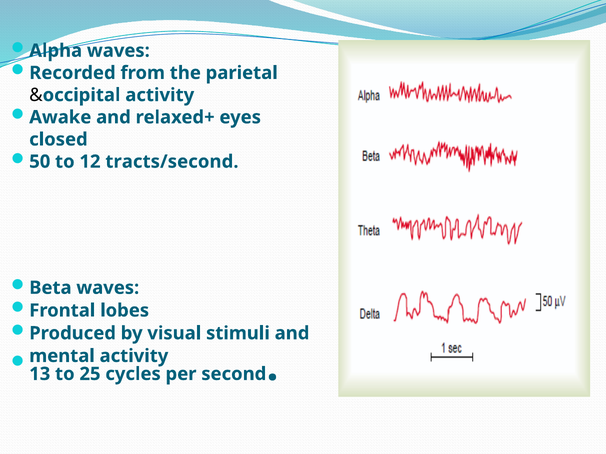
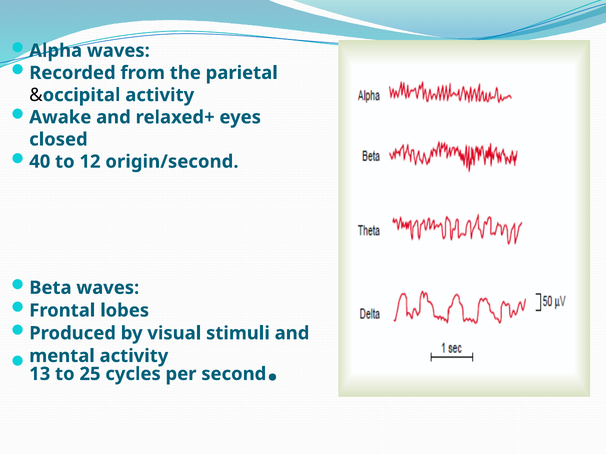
50: 50 -> 40
tracts/second: tracts/second -> origin/second
